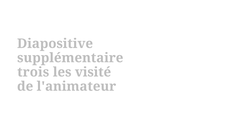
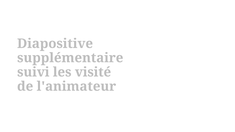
trois: trois -> suivi
